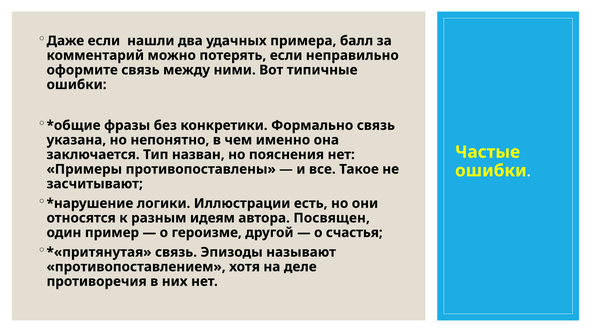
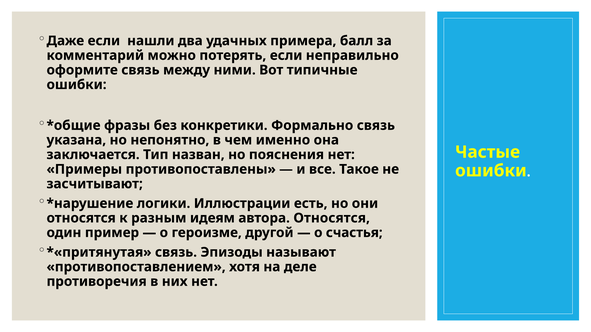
автора Посвящен: Посвящен -> Относятся
